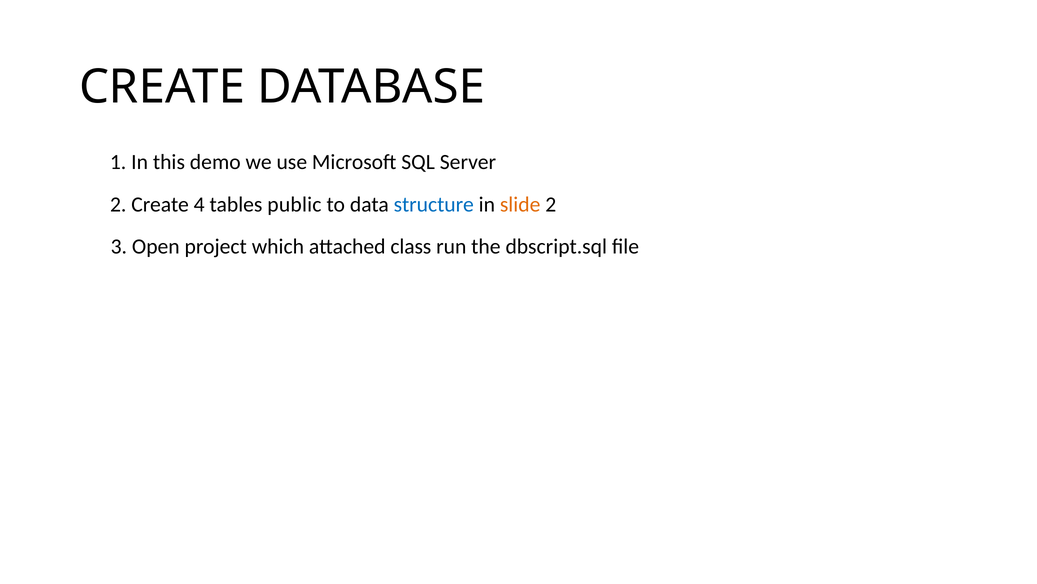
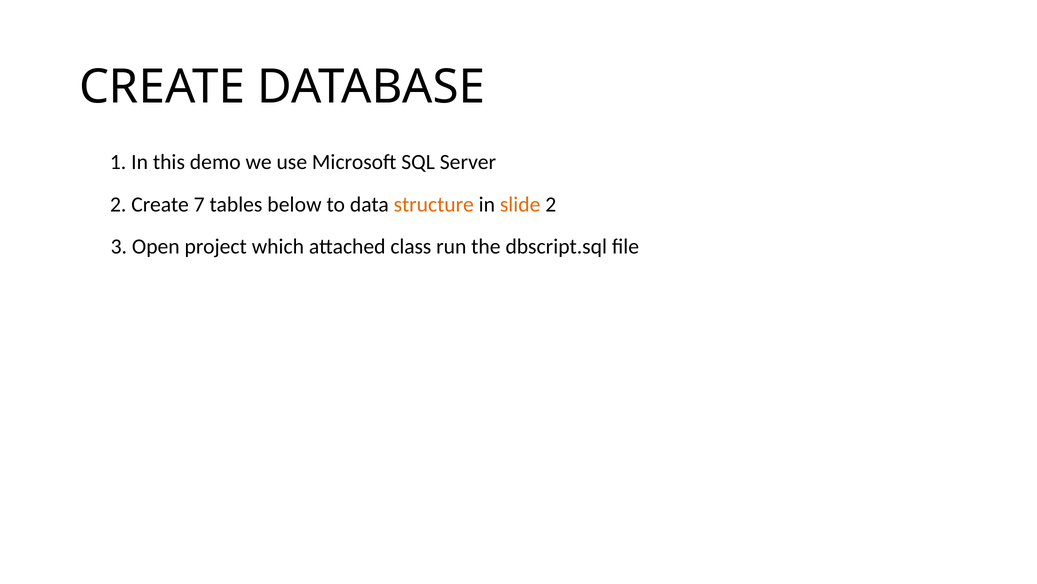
4: 4 -> 7
public: public -> below
structure colour: blue -> orange
